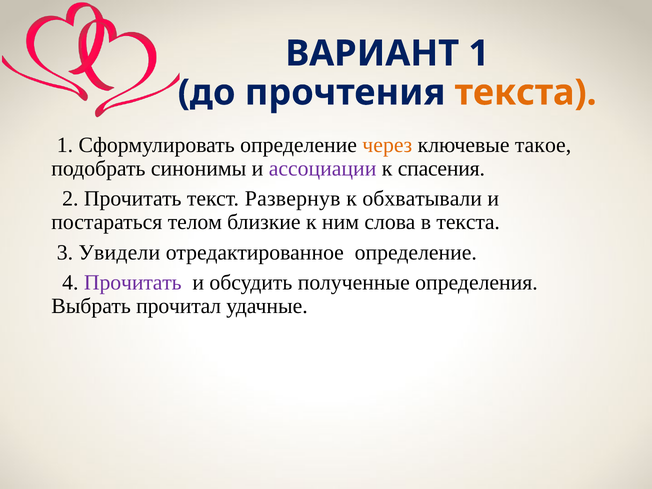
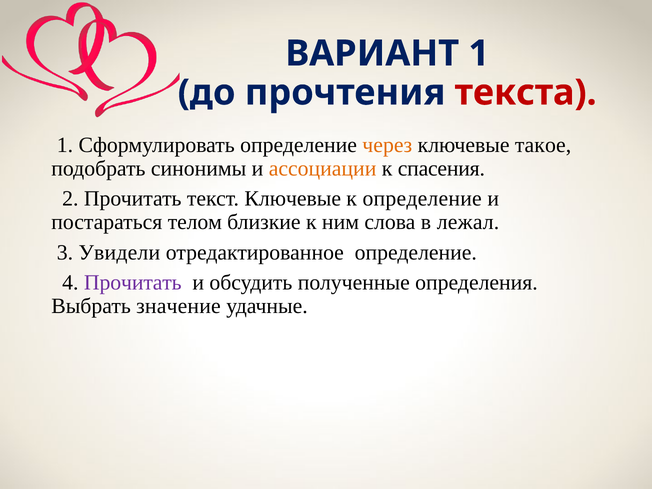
текста at (526, 93) colour: orange -> red
ассоциации colour: purple -> orange
текст Развернув: Развернув -> Ключевые
к обхватывали: обхватывали -> определение
в текста: текста -> лежал
прочитал: прочитал -> значение
